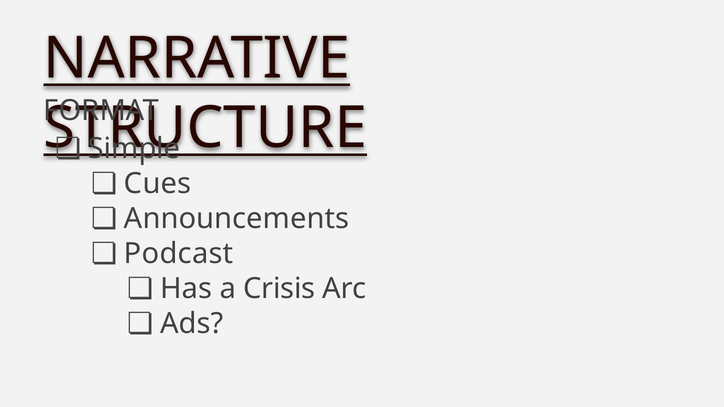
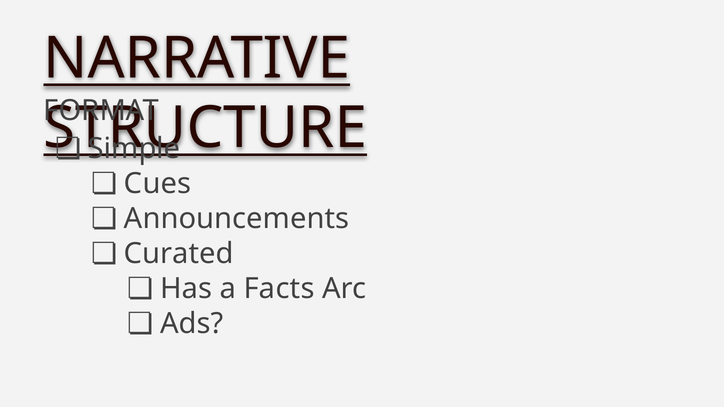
Podcast: Podcast -> Curated
Crisis: Crisis -> Facts
